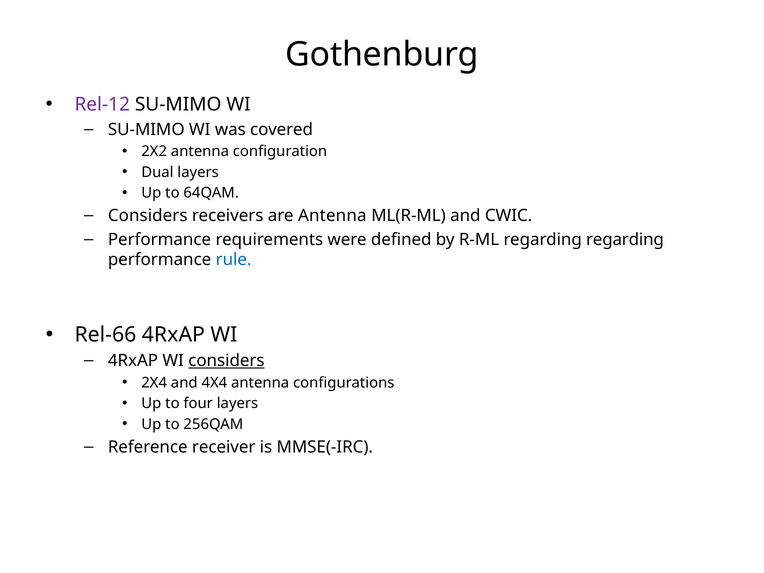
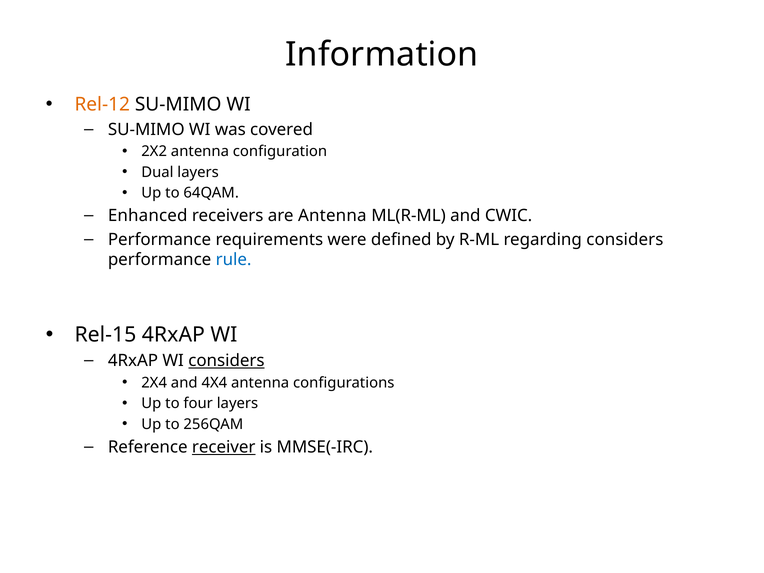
Gothenburg: Gothenburg -> Information
Rel-12 colour: purple -> orange
Considers at (148, 216): Considers -> Enhanced
regarding regarding: regarding -> considers
Rel-66: Rel-66 -> Rel-15
receiver underline: none -> present
